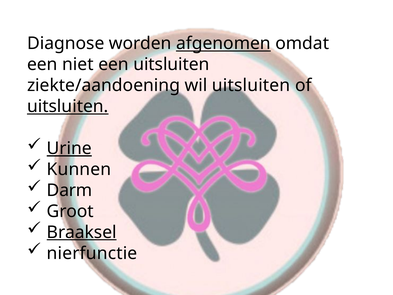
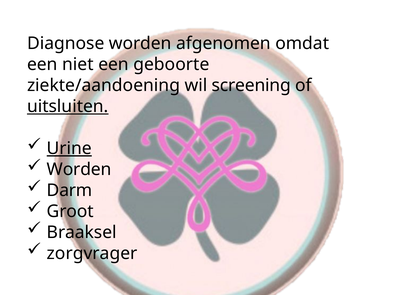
afgenomen underline: present -> none
een uitsluiten: uitsluiten -> geboorte
wil uitsluiten: uitsluiten -> screening
Kunnen at (79, 169): Kunnen -> Worden
Braaksel underline: present -> none
nierfunctie: nierfunctie -> zorgvrager
